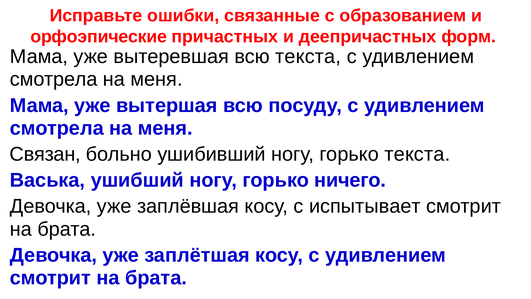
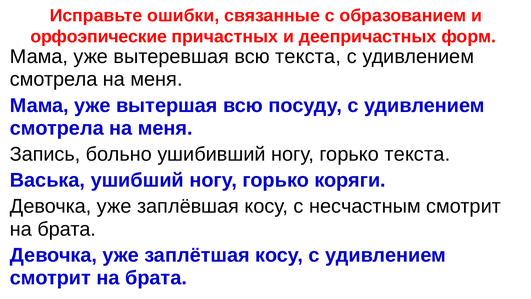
Связан: Связан -> Запись
ничего: ничего -> коряги
испытывает: испытывает -> несчастным
